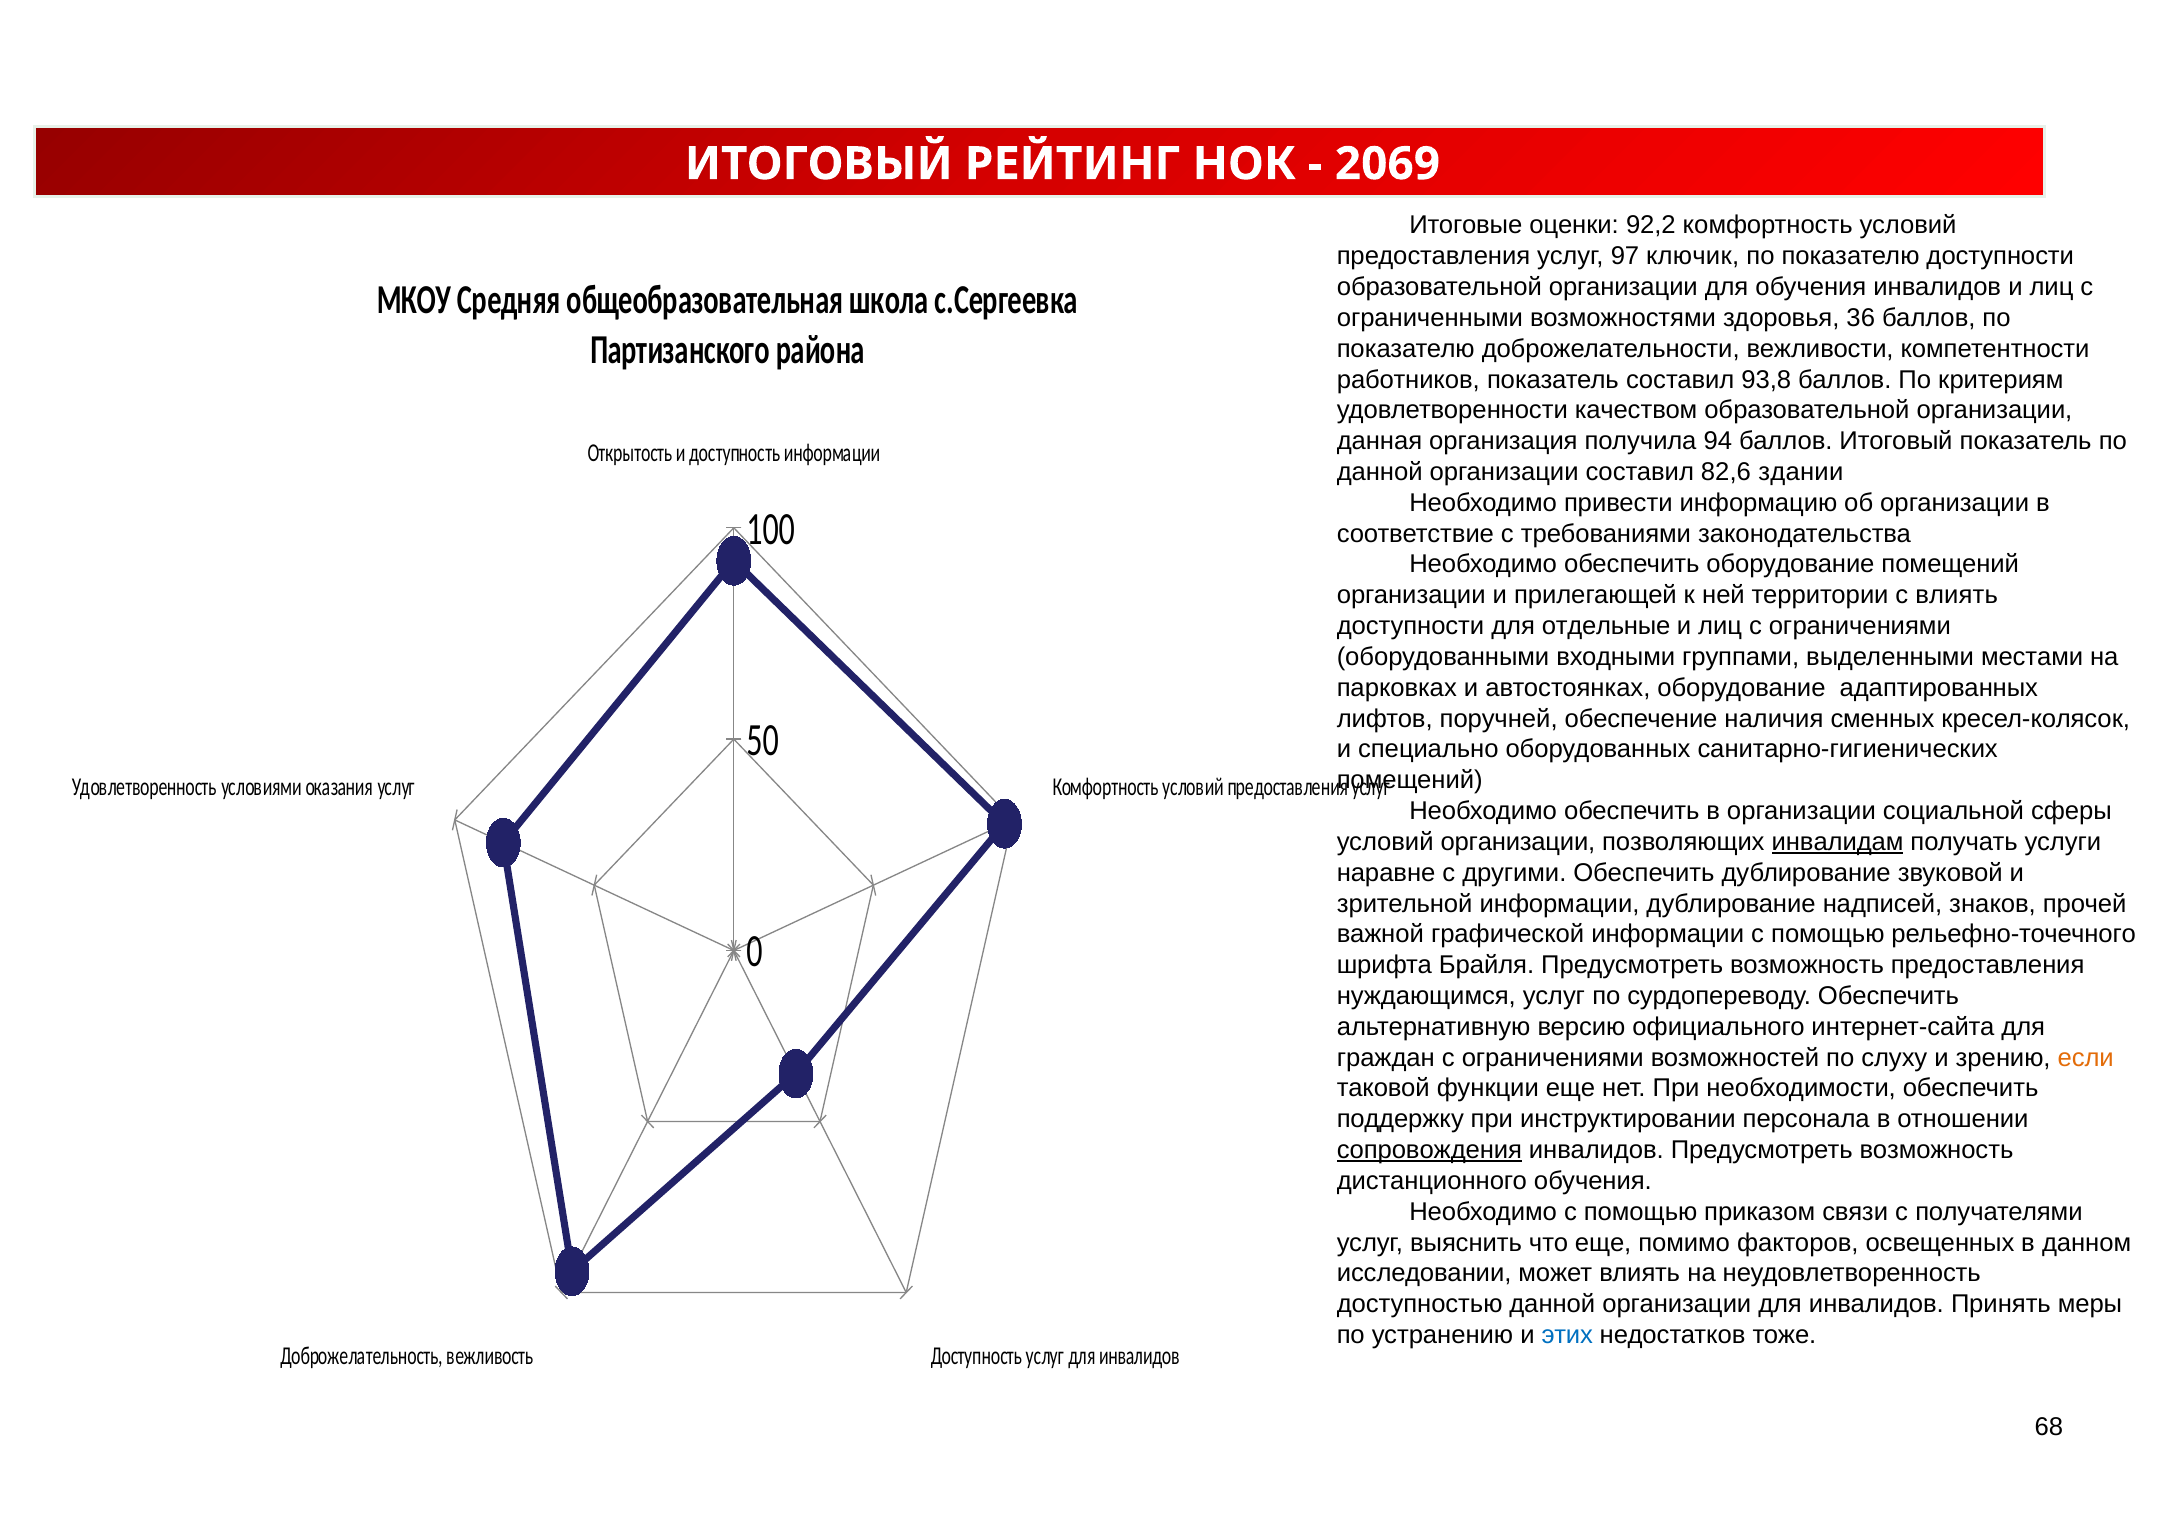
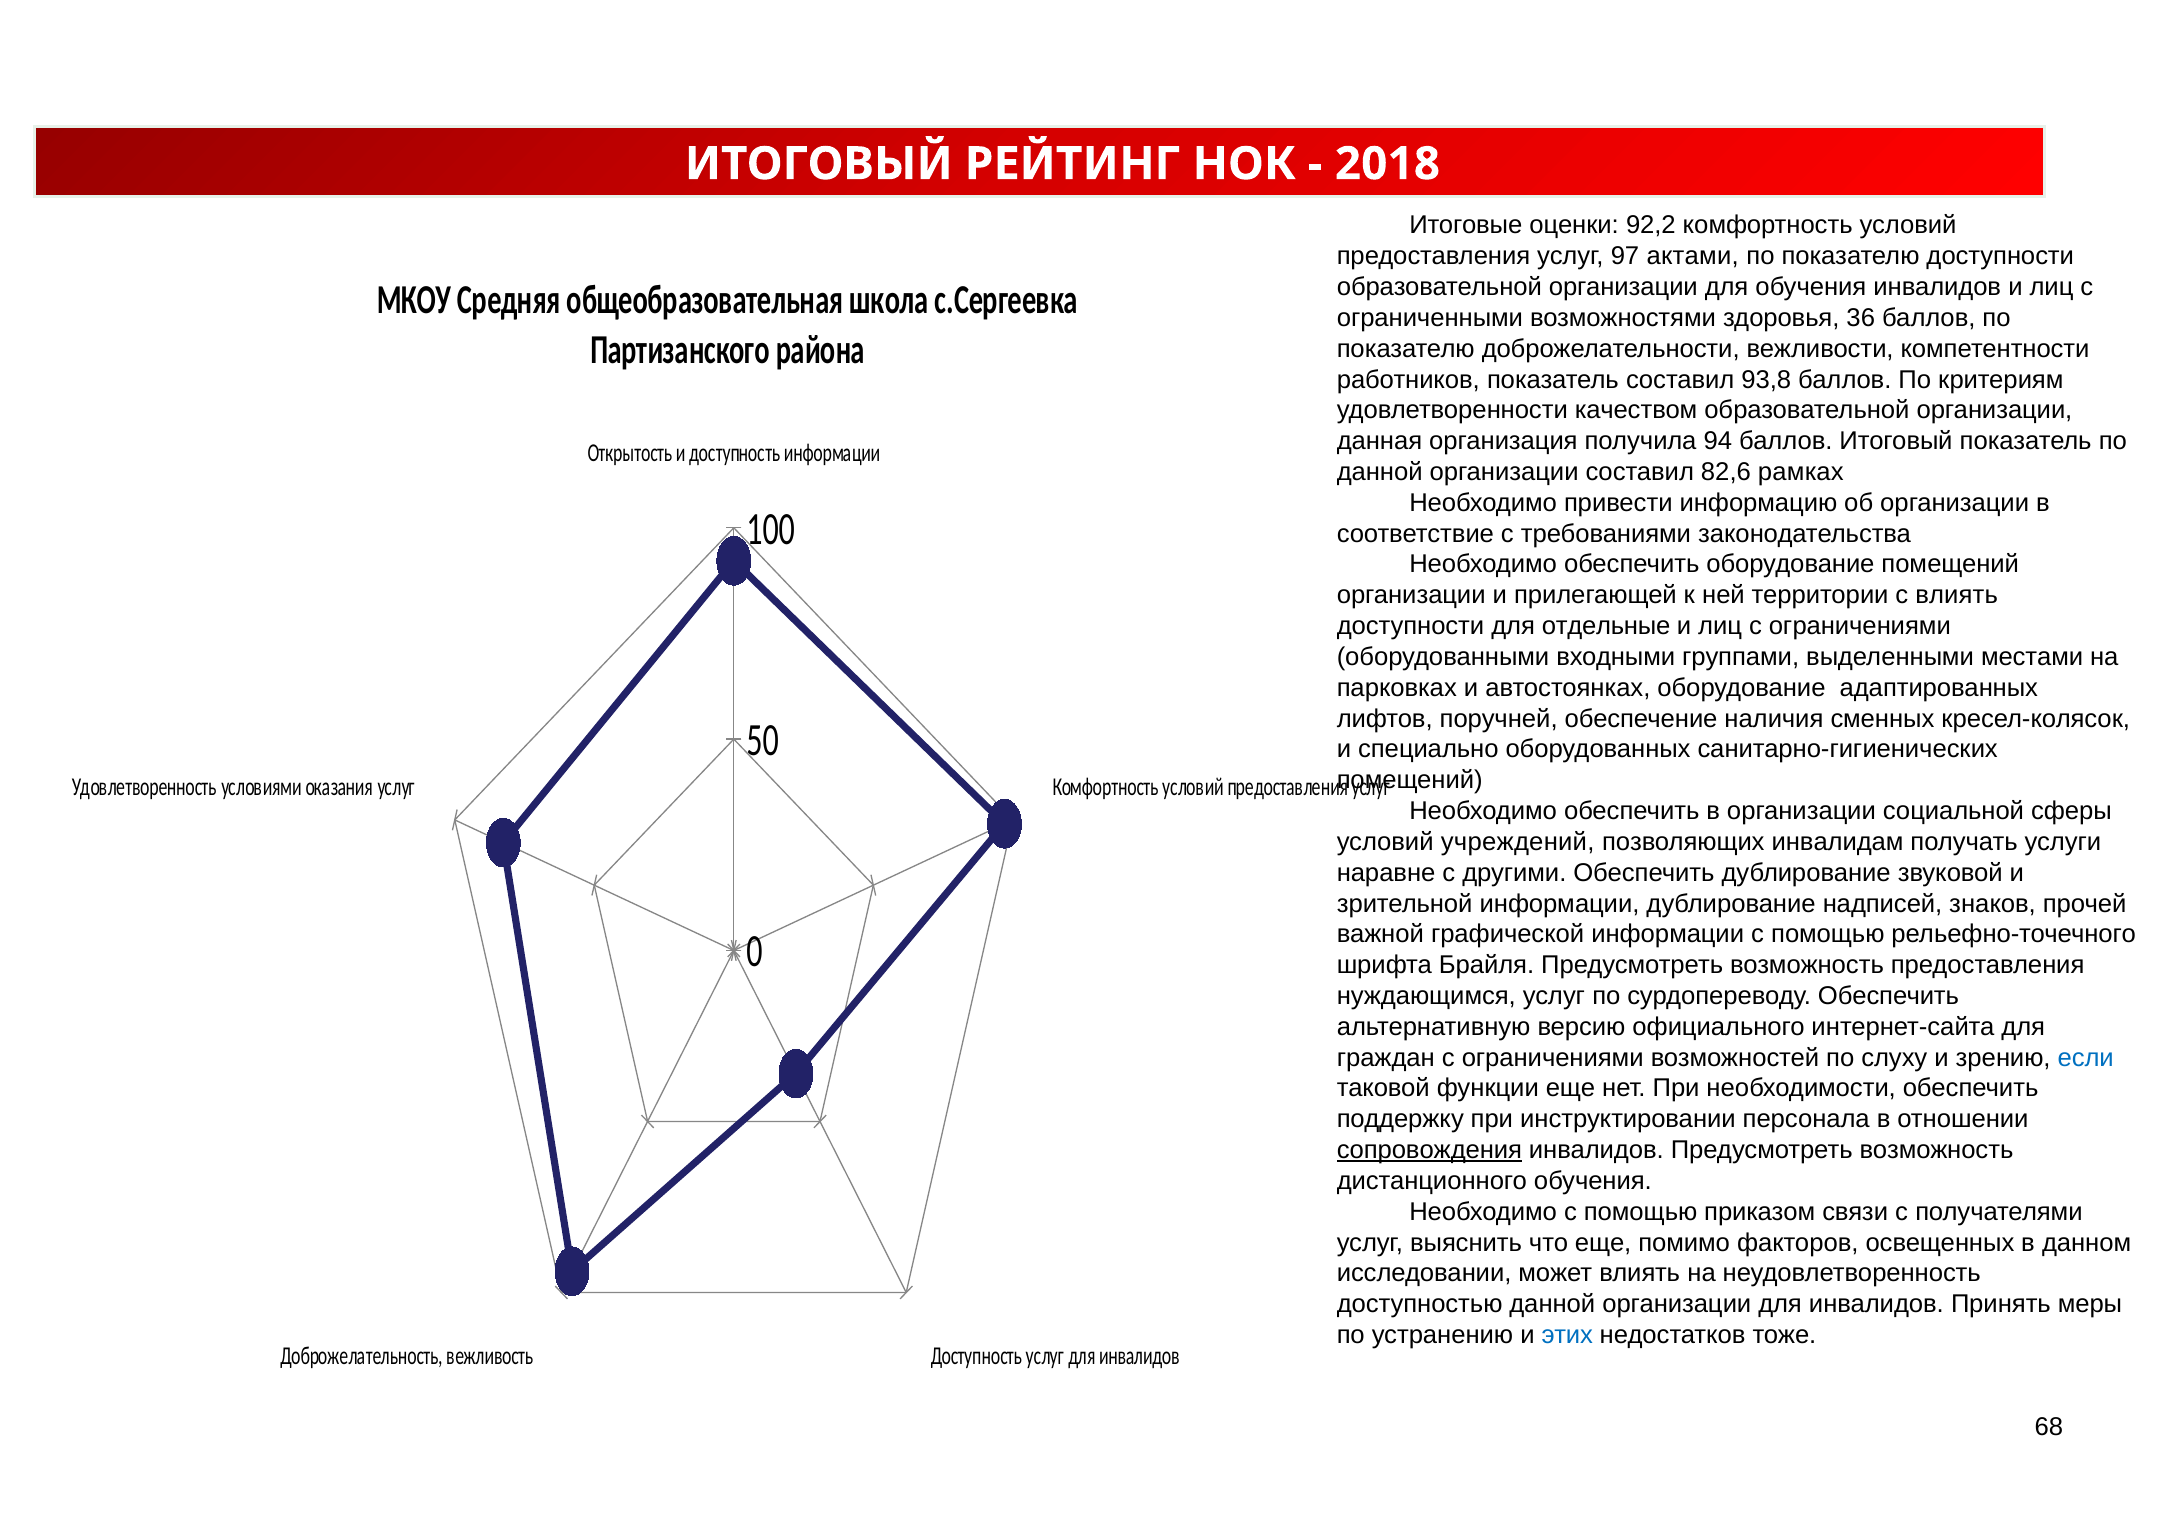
2069: 2069 -> 2018
ключик: ключик -> актами
здании: здании -> рамках
условий организации: организации -> учреждений
инвалидам underline: present -> none
если colour: orange -> blue
